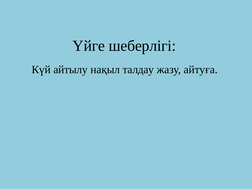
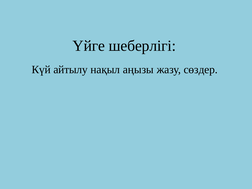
талдау: талдау -> аңызы
айтуға: айтуға -> сөздер
